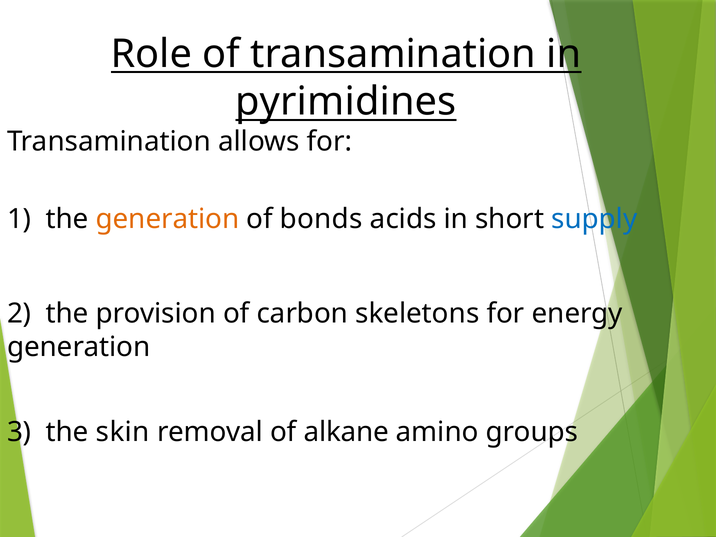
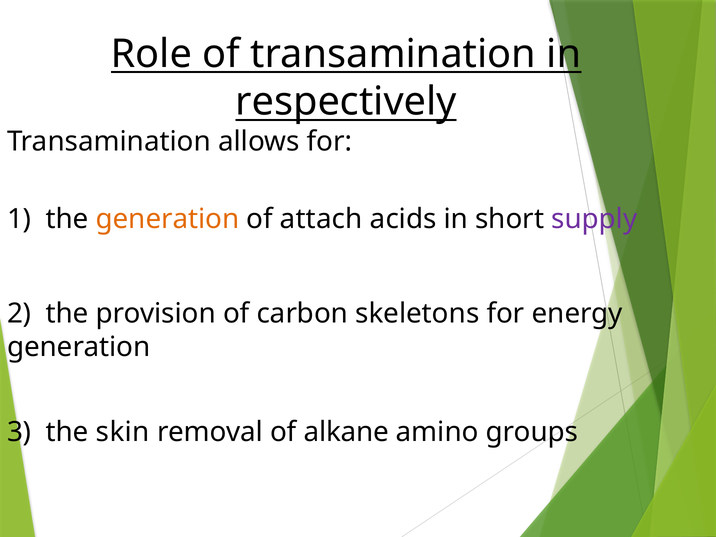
pyrimidines: pyrimidines -> respectively
bonds: bonds -> attach
supply colour: blue -> purple
